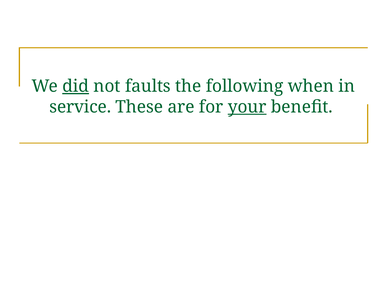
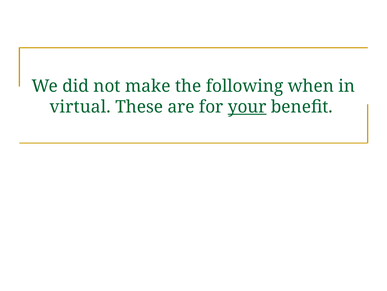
did underline: present -> none
faults: faults -> make
service: service -> virtual
